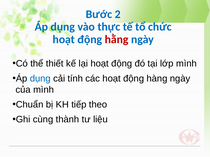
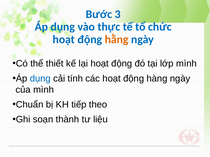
2: 2 -> 3
hằng colour: red -> orange
cùng: cùng -> soạn
